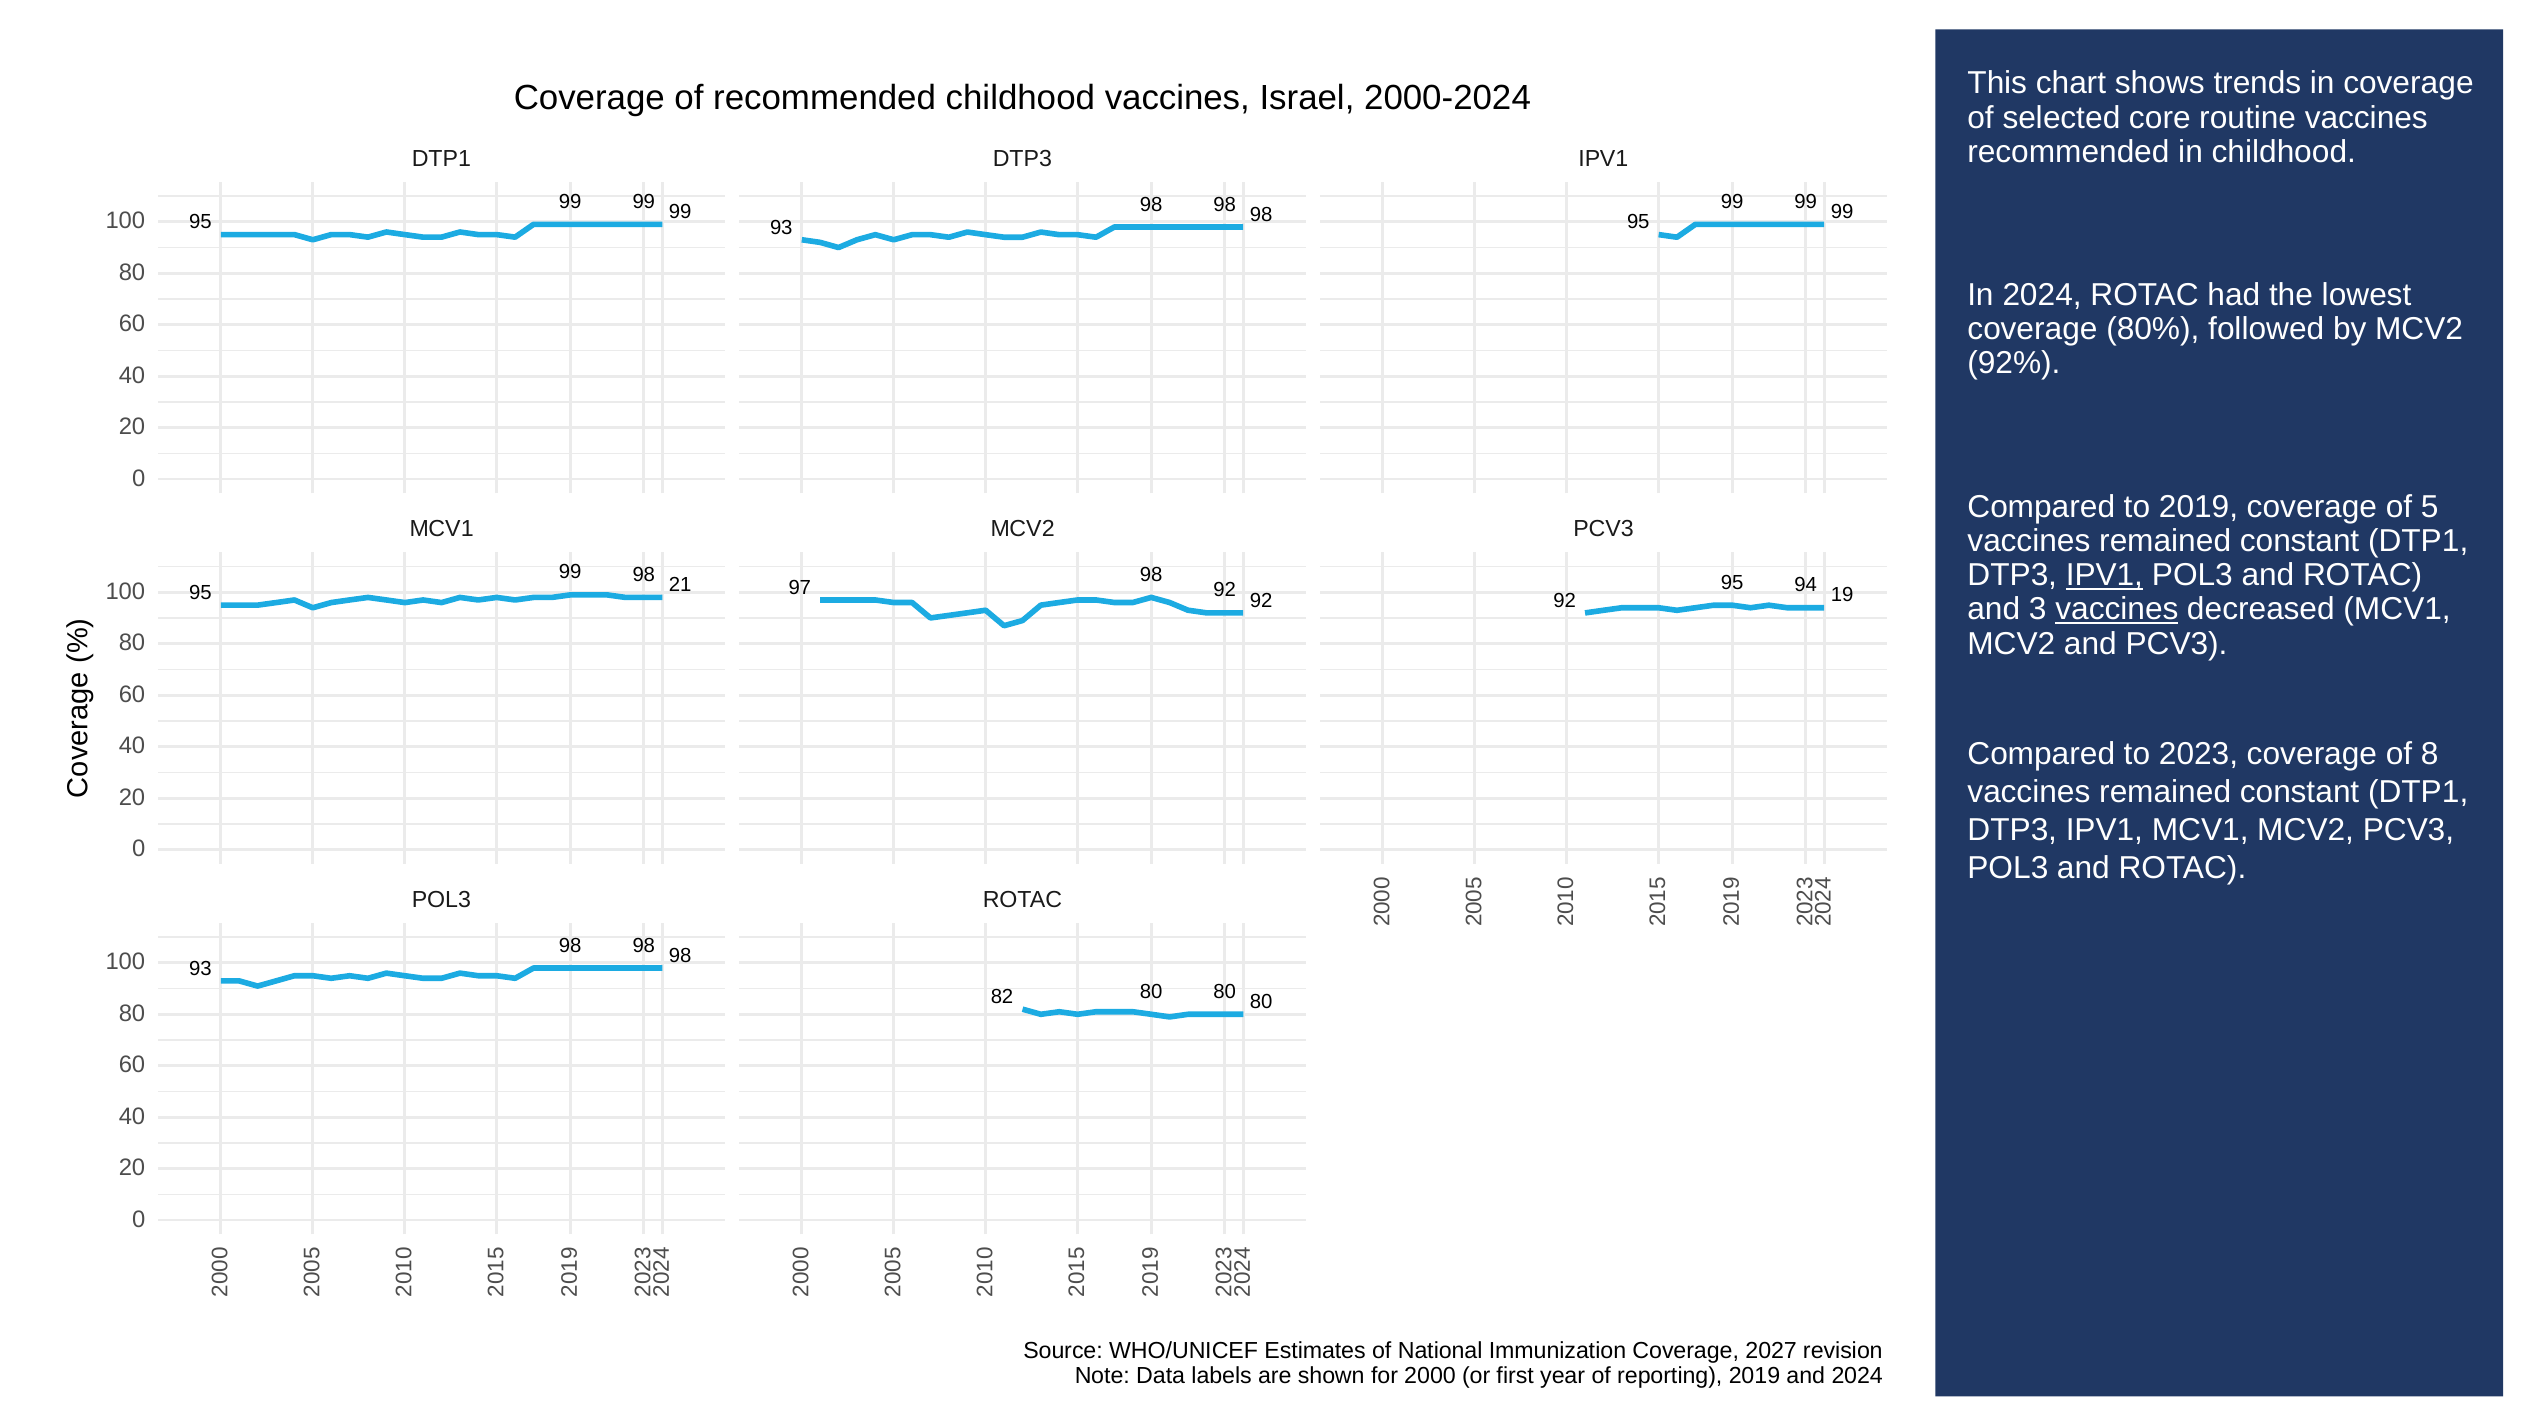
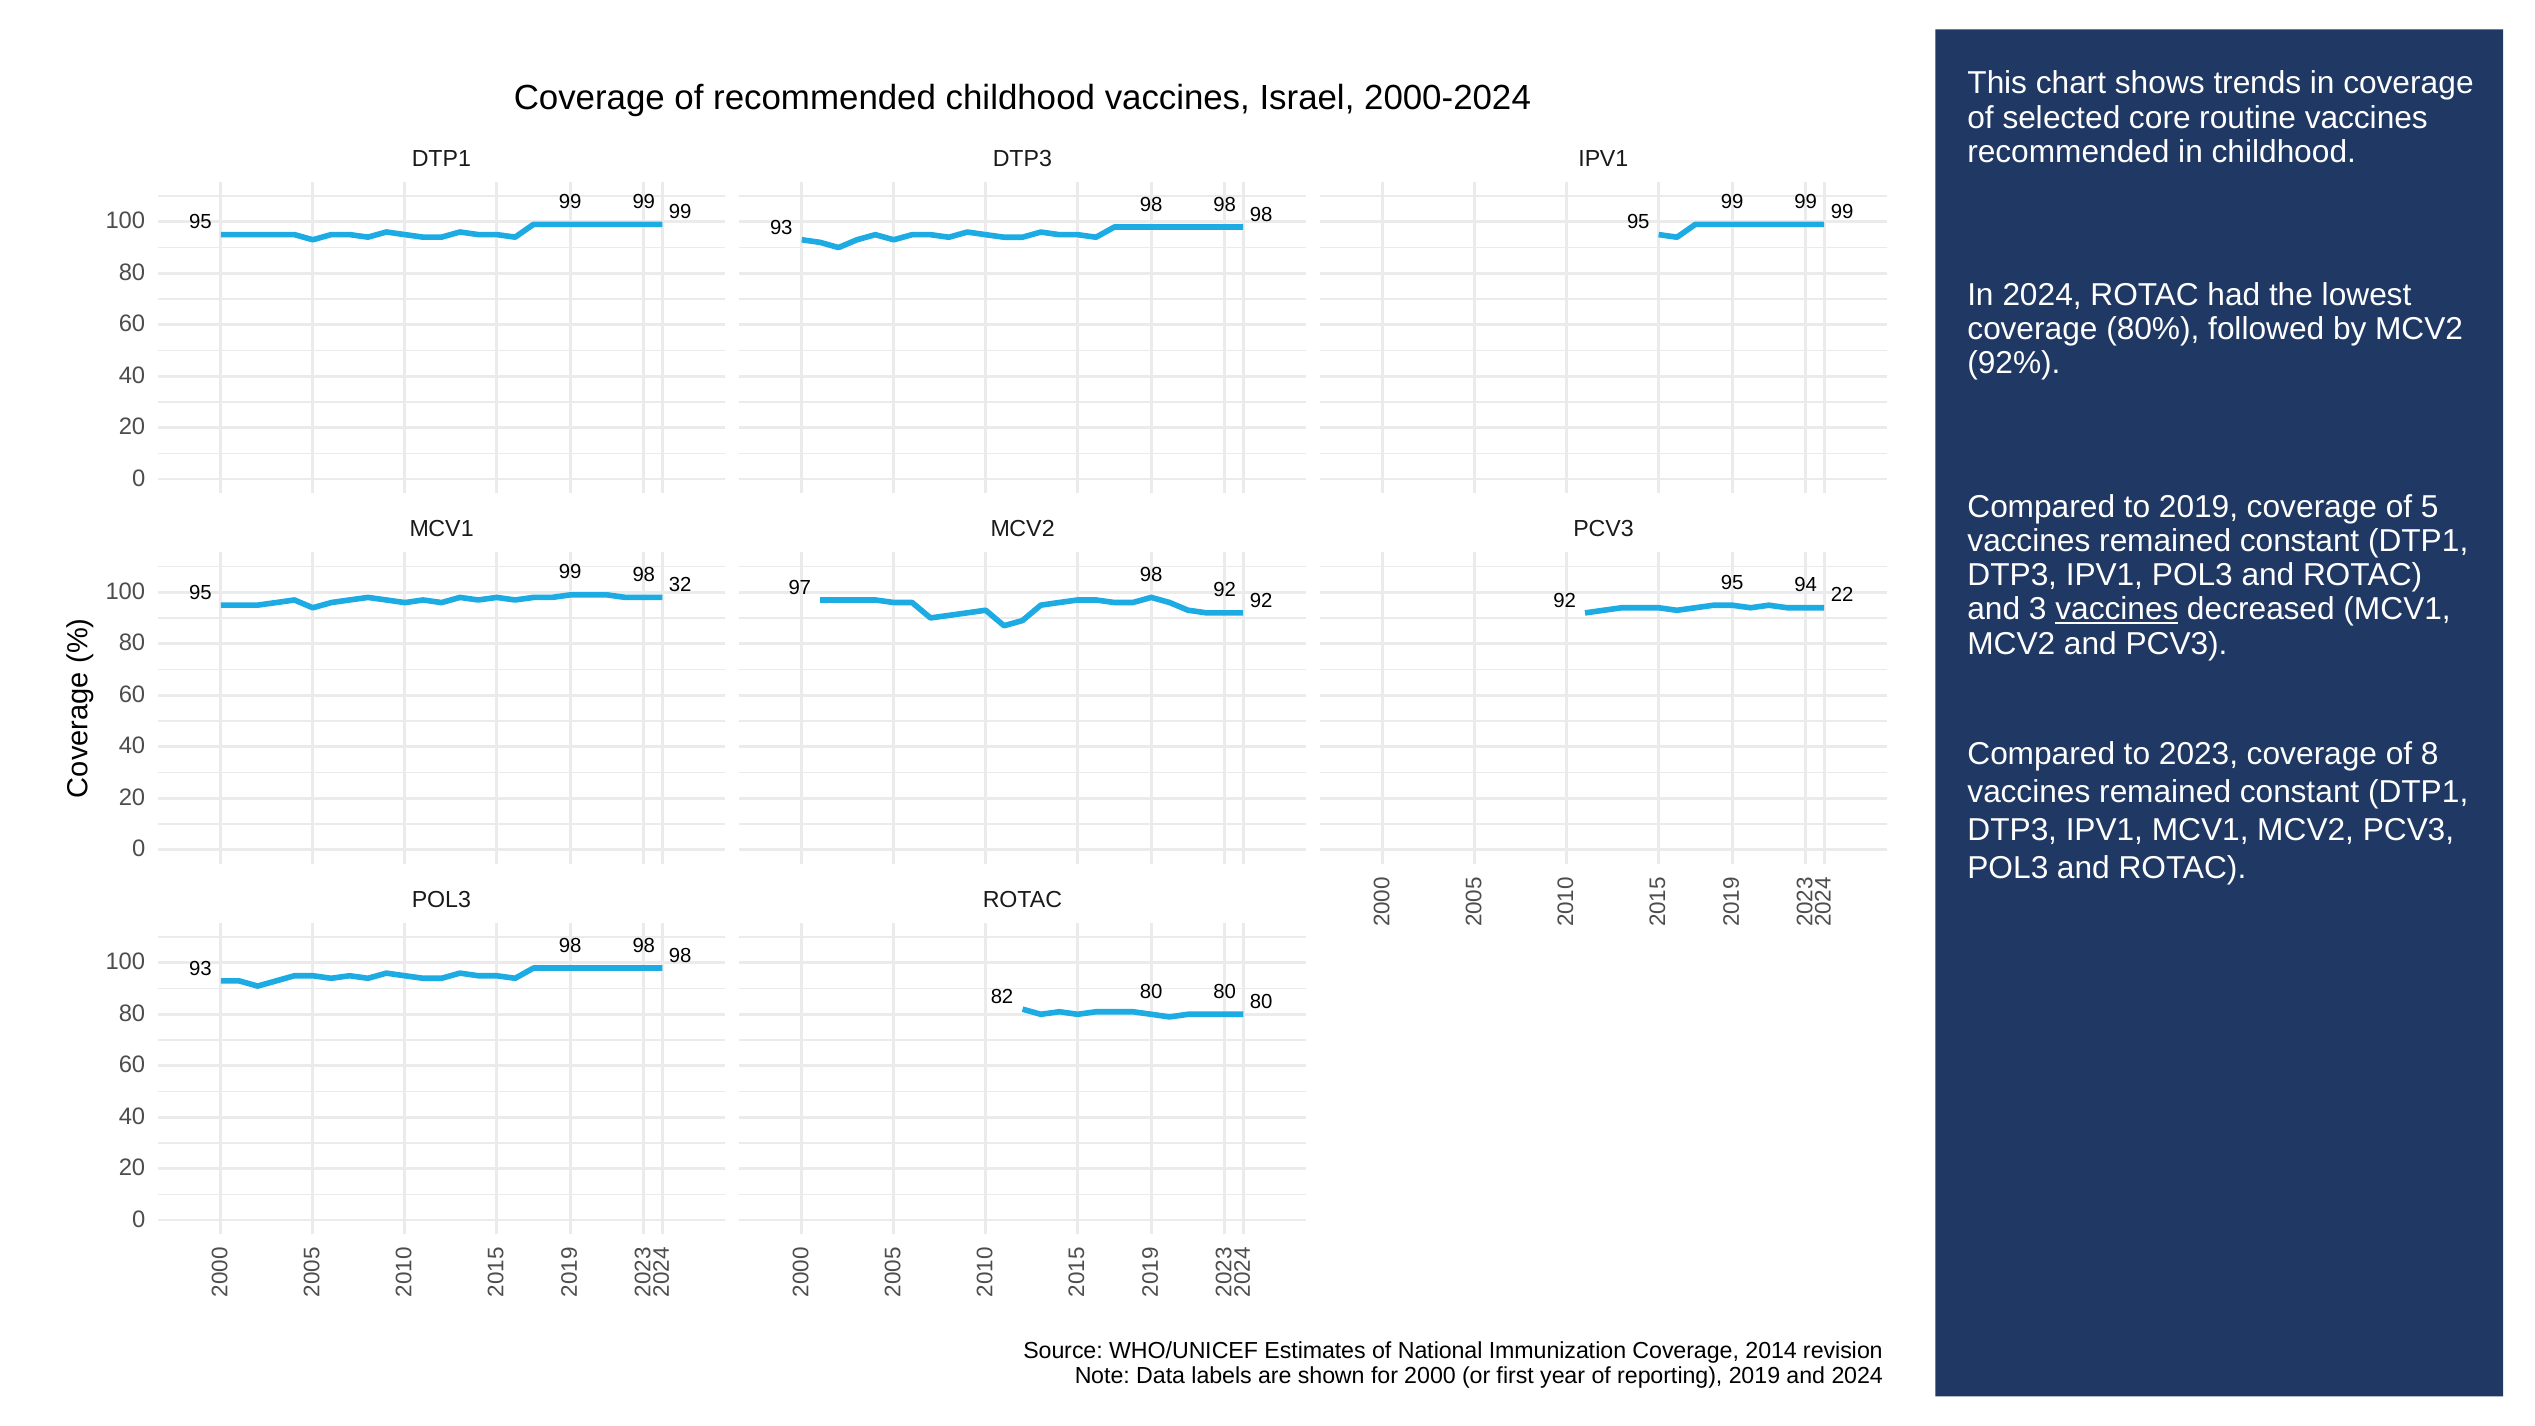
IPV1 at (2104, 575) underline: present -> none
21: 21 -> 32
19: 19 -> 22
2027: 2027 -> 2014
